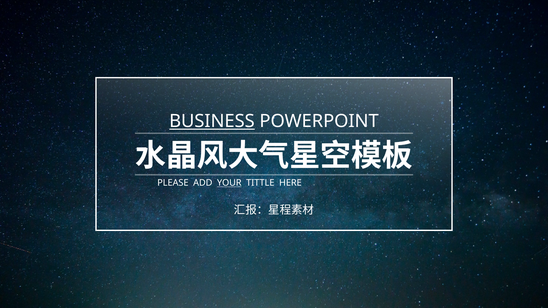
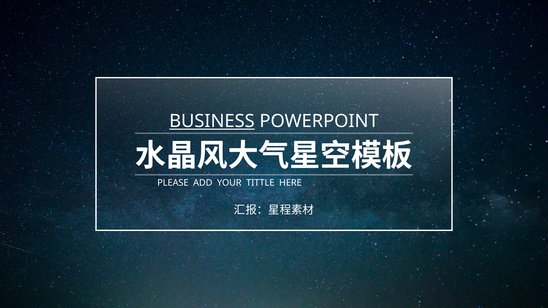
YOUR underline: present -> none
